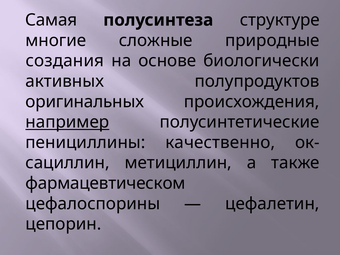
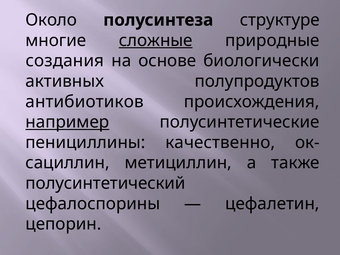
Самая: Самая -> Около
сложные underline: none -> present
оригинальных: оригинальных -> антибиотиков
фармацевтическом: фармацевтическом -> полусинтетический
